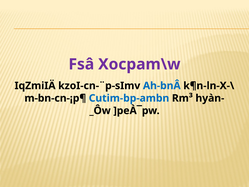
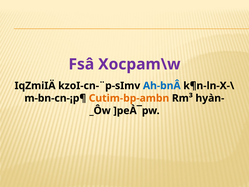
Cutim-bp-ambn colour: blue -> orange
